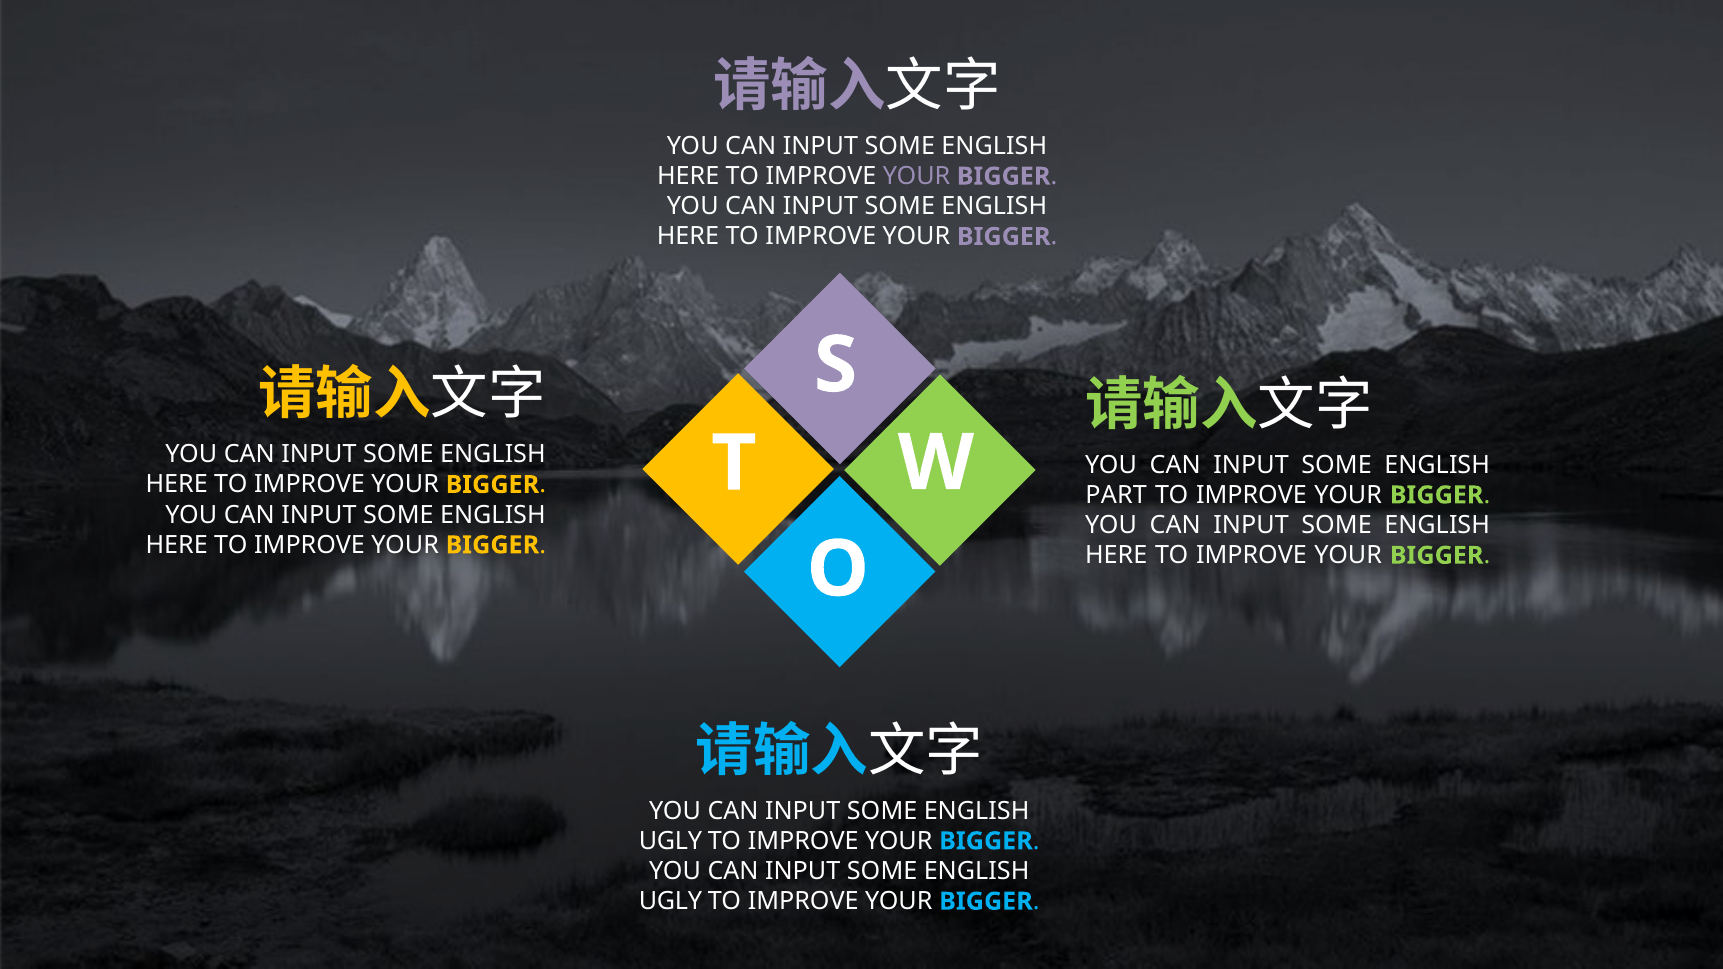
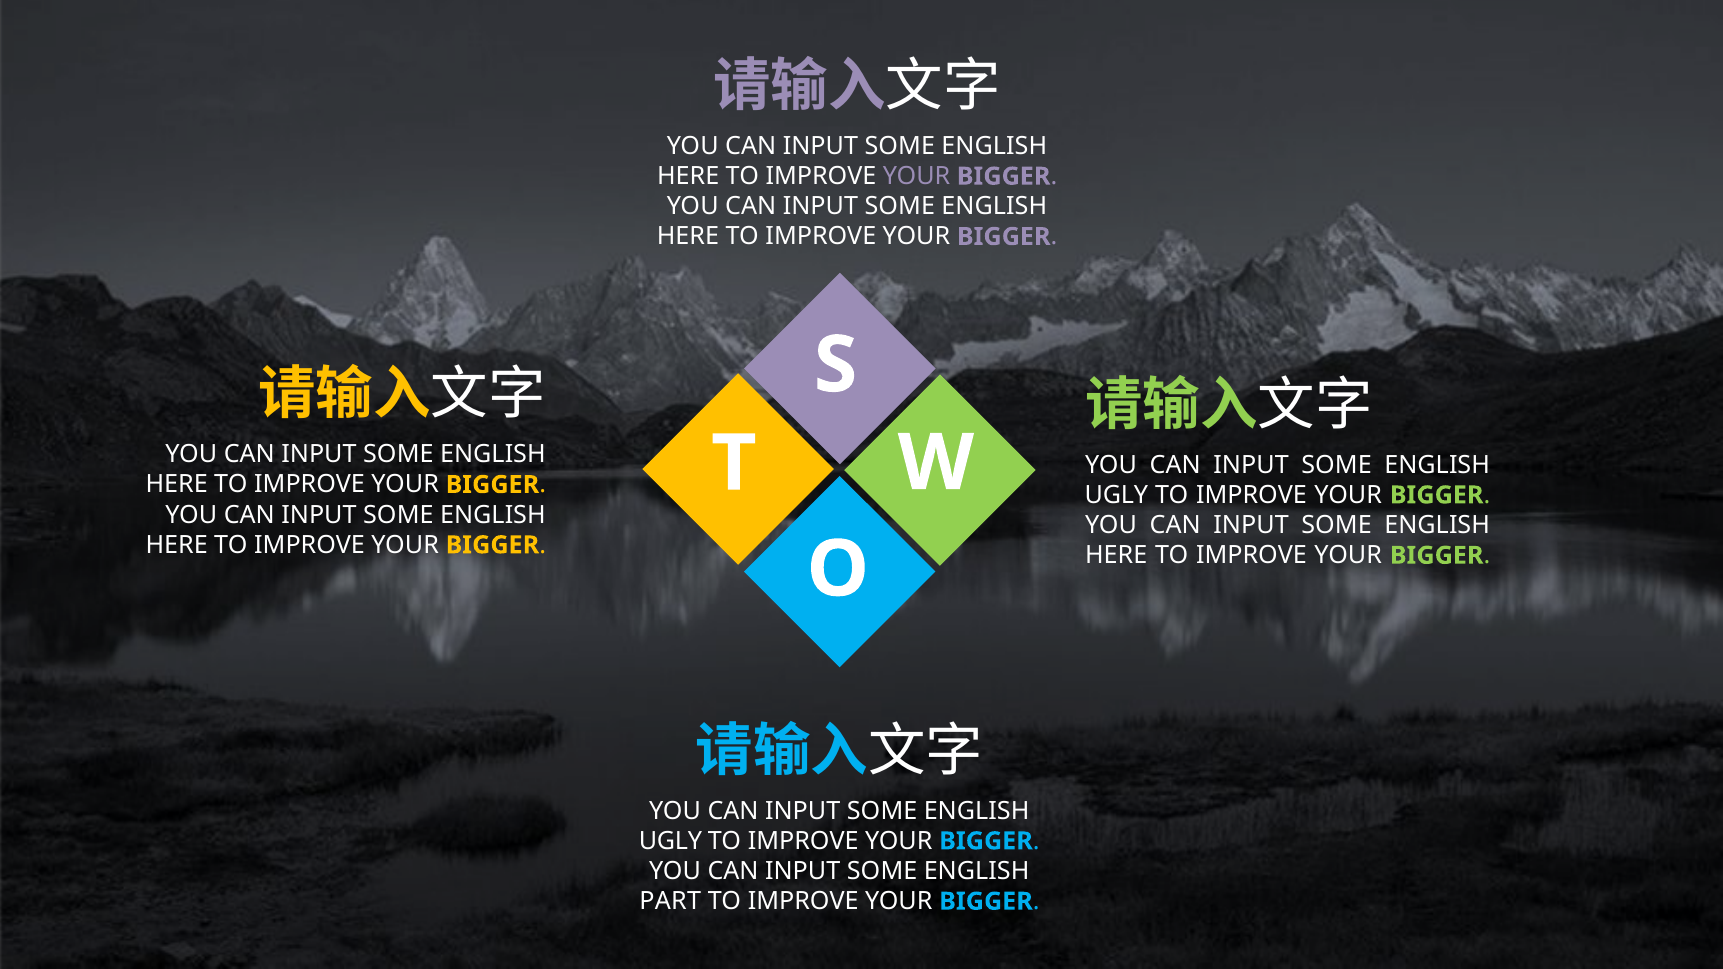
PART at (1116, 495): PART -> UGLY
UGLY at (670, 902): UGLY -> PART
